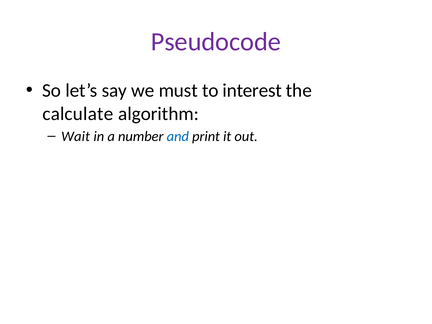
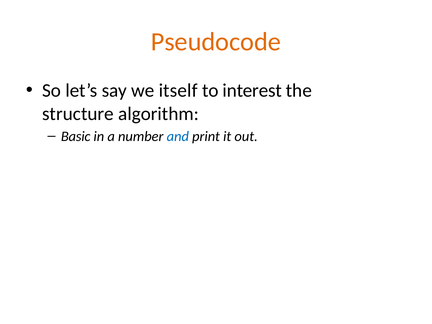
Pseudocode colour: purple -> orange
must: must -> itself
calculate: calculate -> structure
Wait: Wait -> Basic
